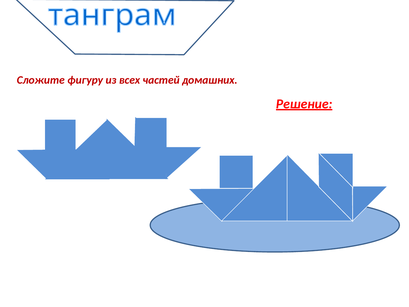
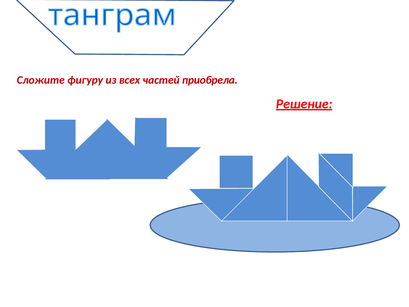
домашних: домашних -> приобрела
